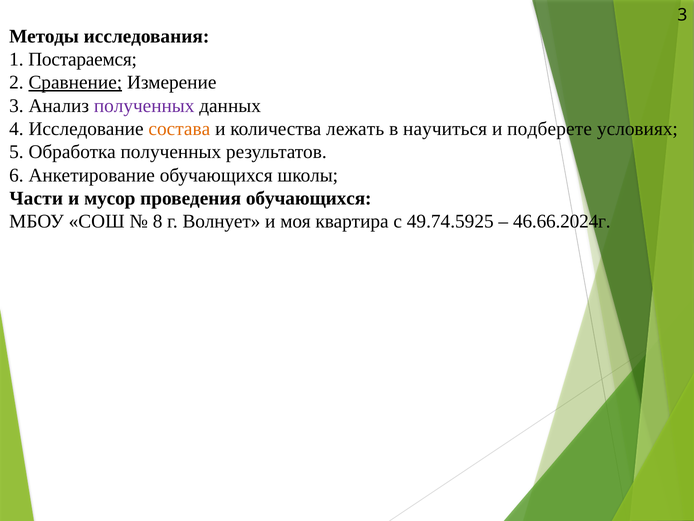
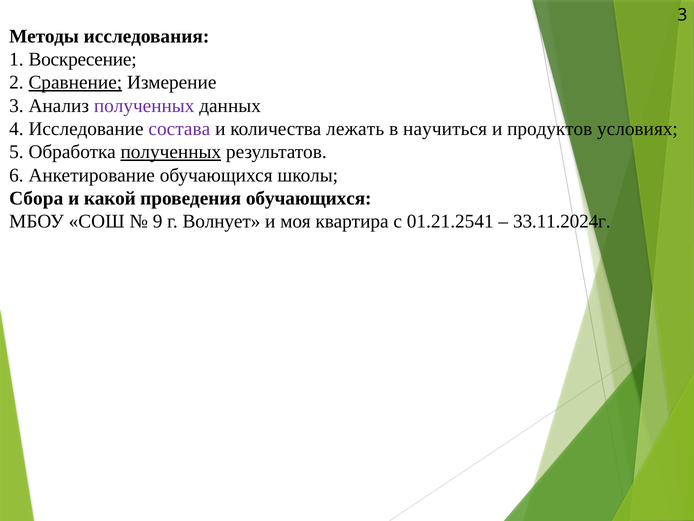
Постараемся: Постараемся -> Воскресение
состава colour: orange -> purple
подберете: подберете -> продуктов
полученных at (171, 152) underline: none -> present
Части: Части -> Сбора
мусор: мусор -> какой
8: 8 -> 9
49.74.5925: 49.74.5925 -> 01.21.2541
46.66.2024г: 46.66.2024г -> 33.11.2024г
